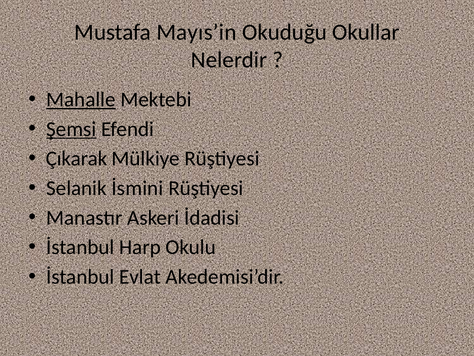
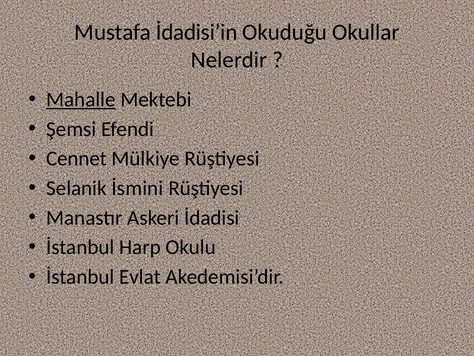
Mayıs’in: Mayıs’in -> İdadisi’in
Şemsi underline: present -> none
Çıkarak: Çıkarak -> Cennet
